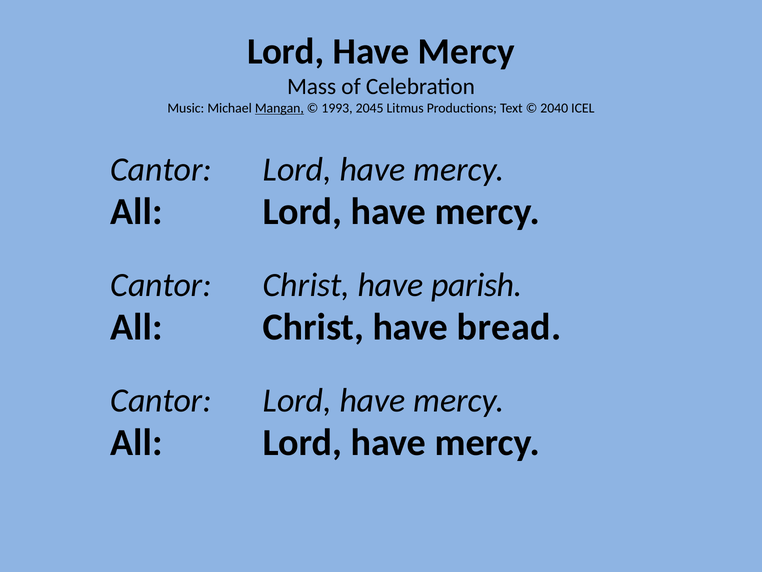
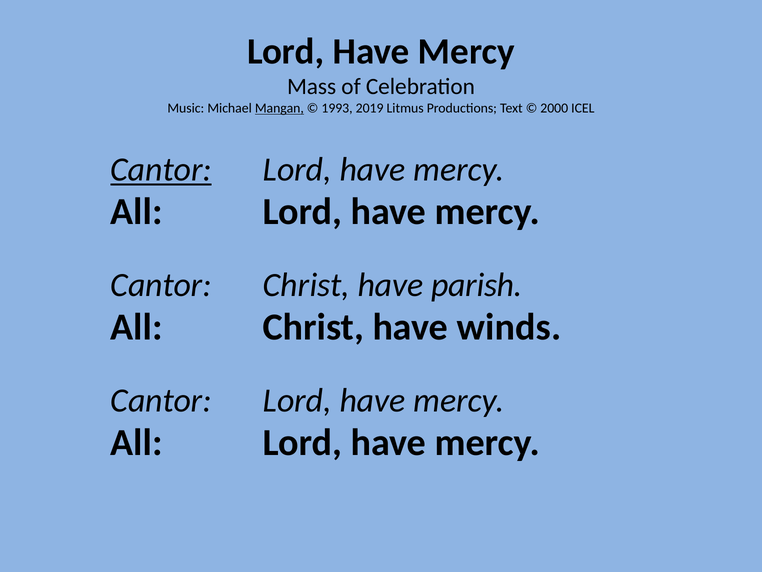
2045: 2045 -> 2019
2040: 2040 -> 2000
Cantor at (161, 170) underline: none -> present
bread: bread -> winds
